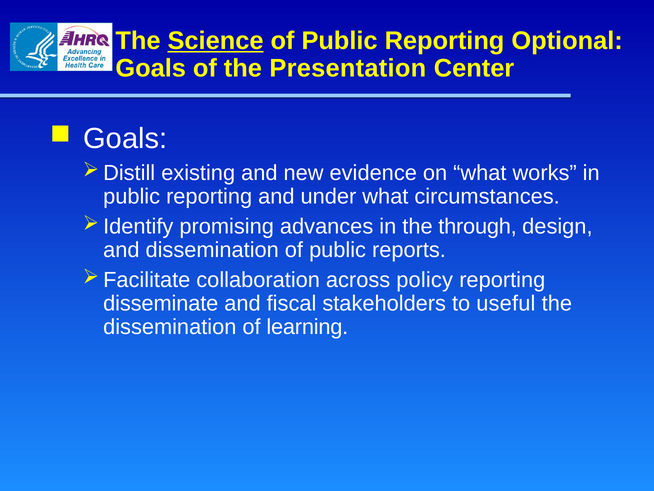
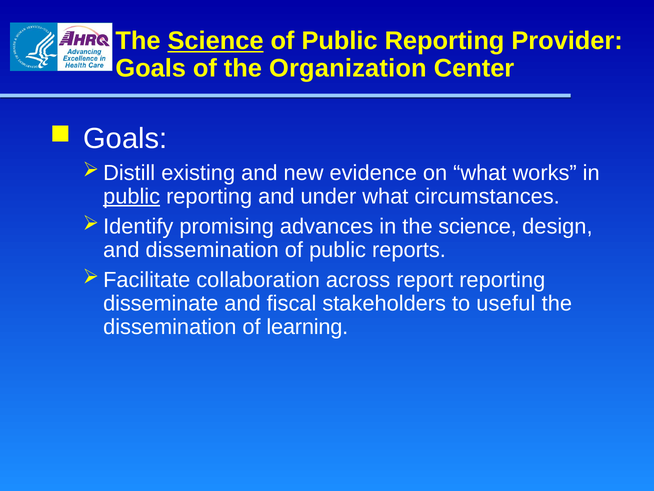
Optional: Optional -> Provider
Presentation: Presentation -> Organization
public at (132, 196) underline: none -> present
in the through: through -> science
policy: policy -> report
